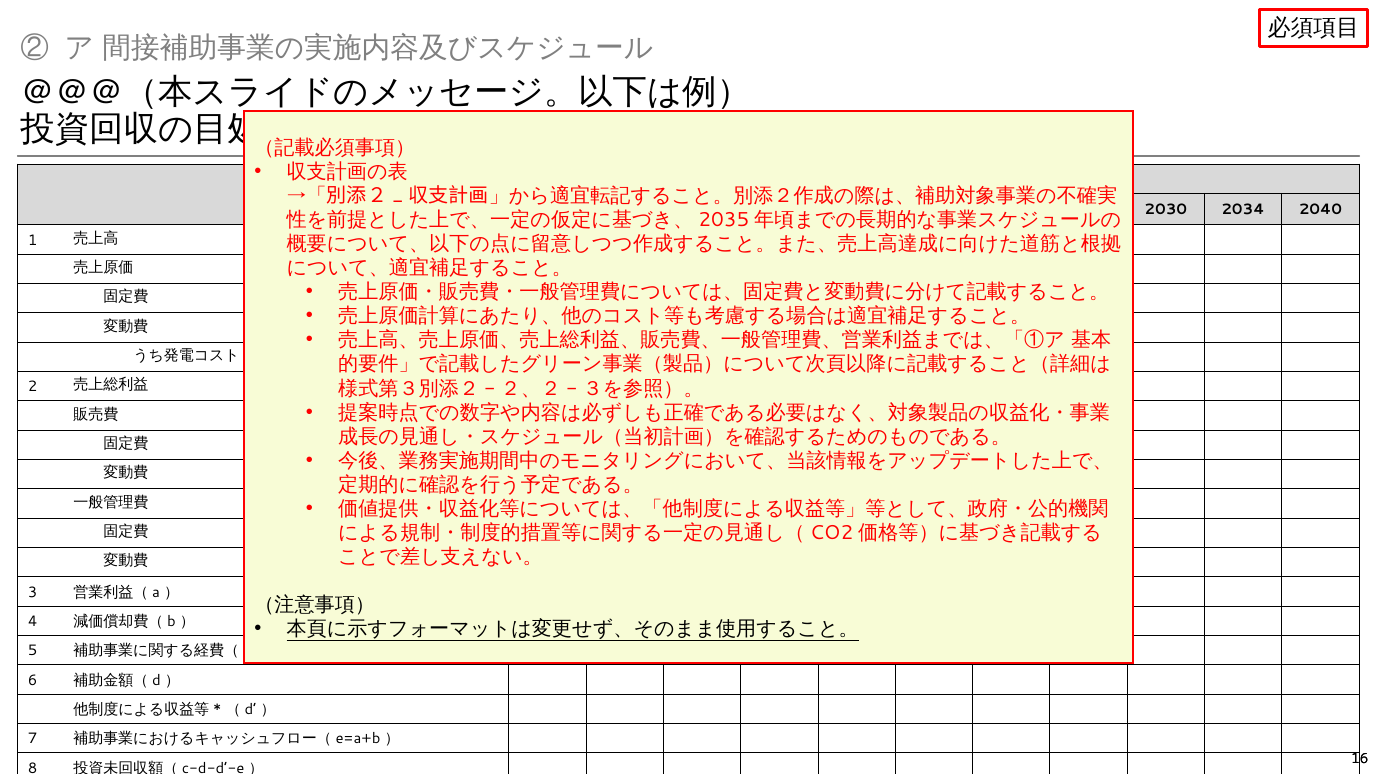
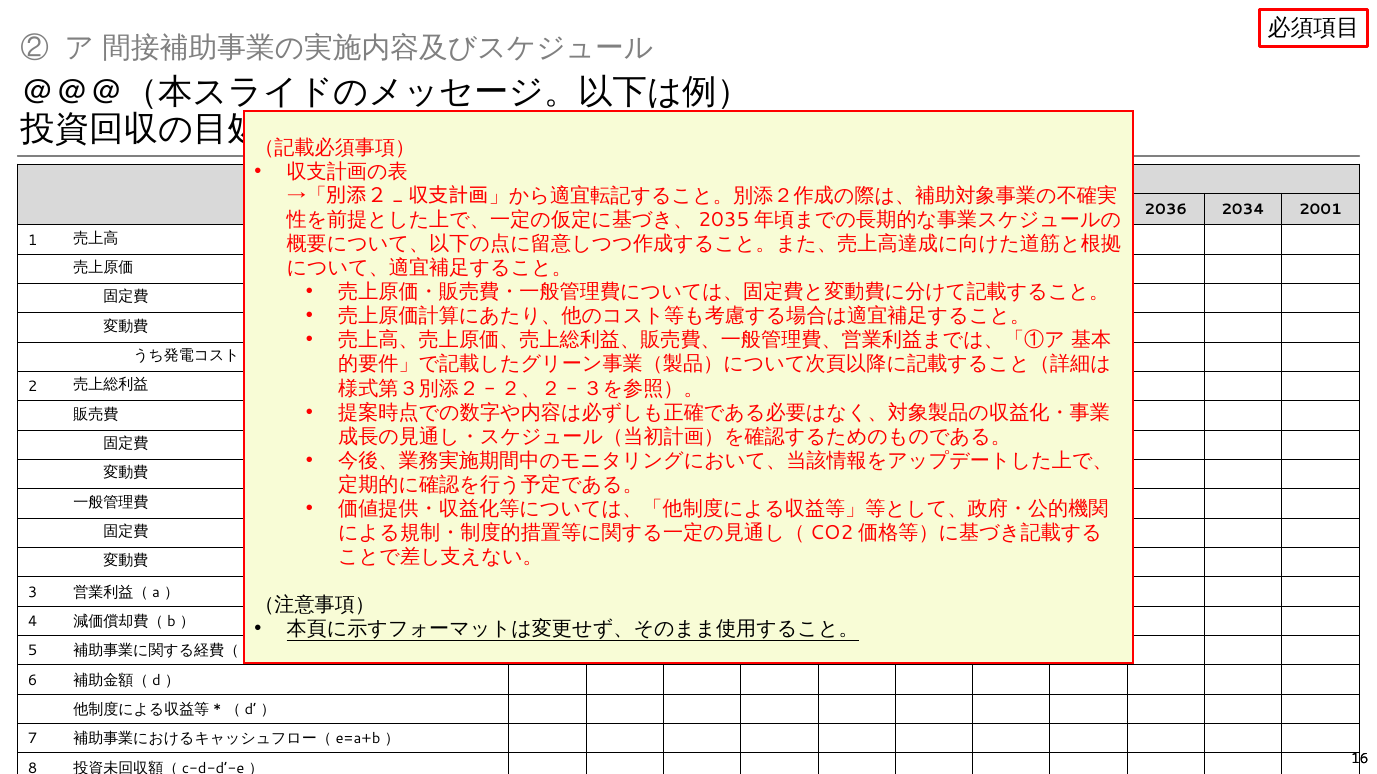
2030 at (1166, 210): 2030 -> 2036
2040: 2040 -> 2001
